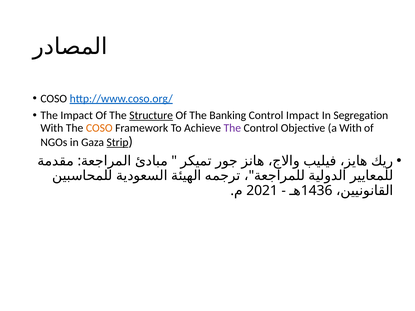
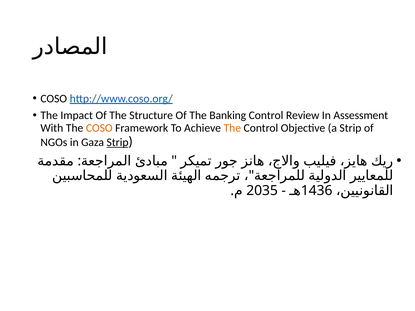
Structure underline: present -> none
Control Impact: Impact -> Review
Segregation: Segregation -> Assessment
The at (232, 128) colour: purple -> orange
a With: With -> Strip
2021: 2021 -> 2035
